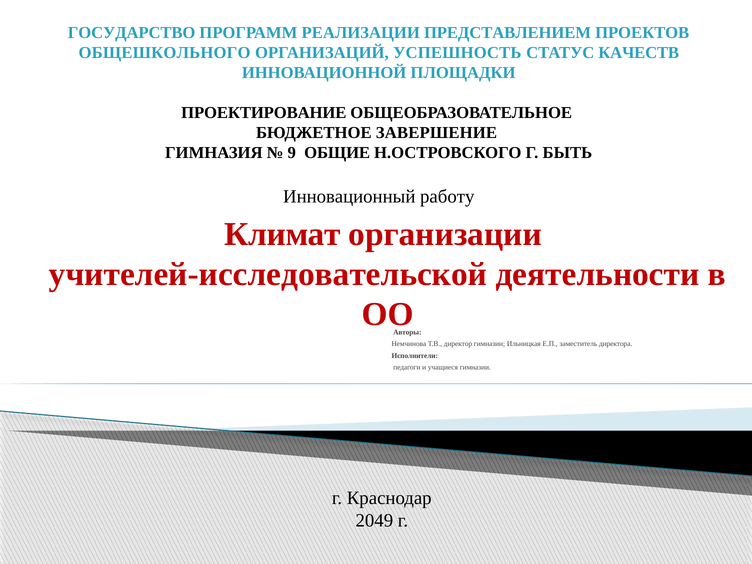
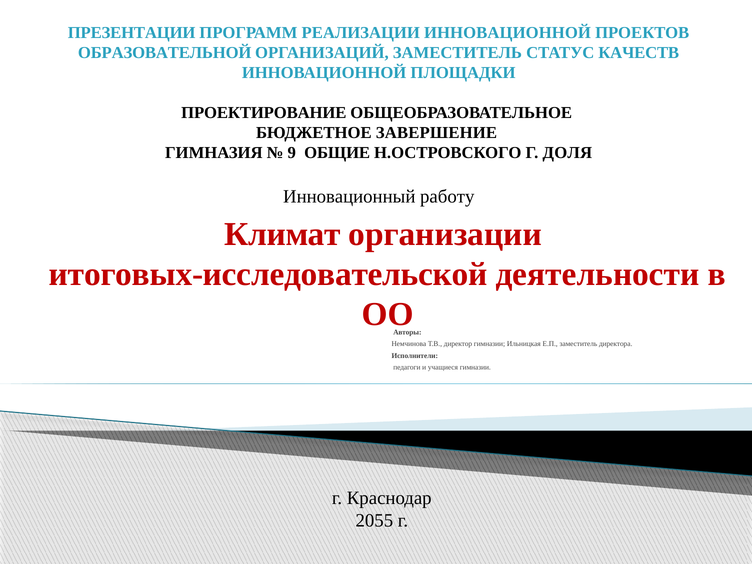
ГОСУДАРСТВО: ГОСУДАРСТВО -> ПРЕЗЕНТАЦИИ
РЕАЛИЗАЦИИ ПРЕДСТАВЛЕНИЕМ: ПРЕДСТАВЛЕНИЕМ -> ИННОВАЦИОННОЙ
ОБЩЕШКОЛЬНОГО: ОБЩЕШКОЛЬНОГО -> ОБРАЗОВАТЕЛЬНОЙ
ОРГАНИЗАЦИЙ УСПЕШНОСТЬ: УСПЕШНОСТЬ -> ЗАМЕСТИТЕЛЬ
БЫТЬ: БЫТЬ -> ДОЛЯ
учителей-исследовательской: учителей-исследовательской -> итоговых-исследовательской
2049: 2049 -> 2055
